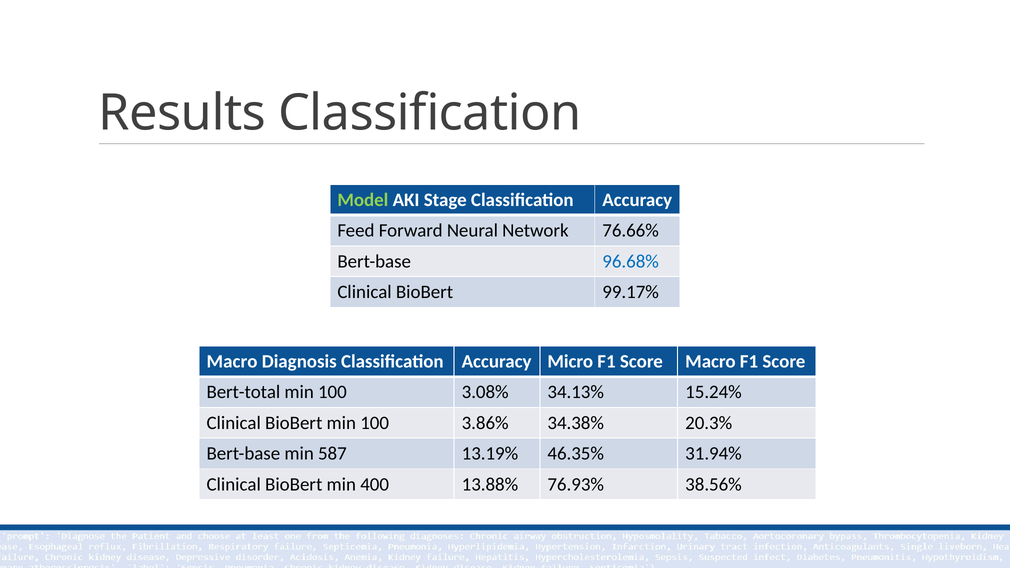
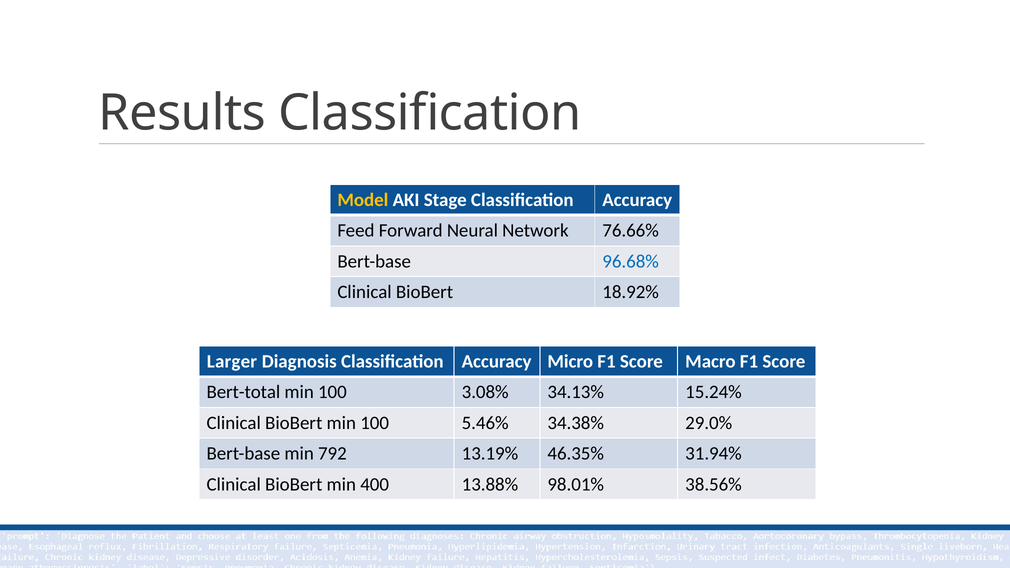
Model colour: light green -> yellow
99.17%: 99.17% -> 18.92%
Macro at (232, 362): Macro -> Larger
3.86%: 3.86% -> 5.46%
20.3%: 20.3% -> 29.0%
587: 587 -> 792
76.93%: 76.93% -> 98.01%
